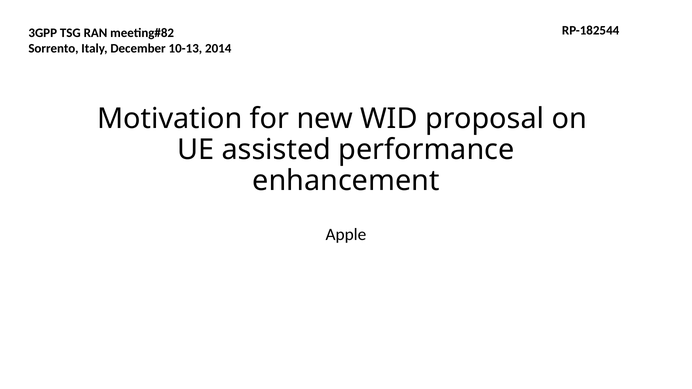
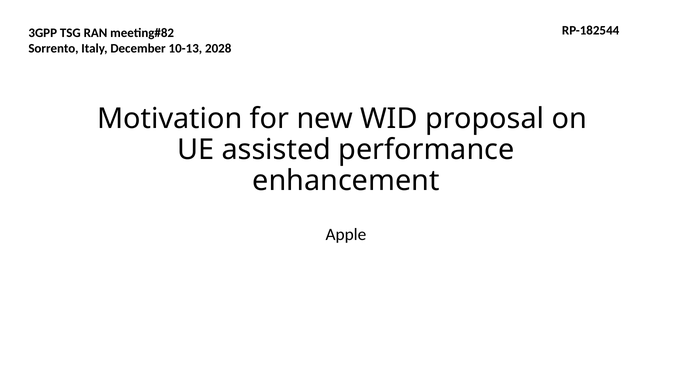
2014: 2014 -> 2028
